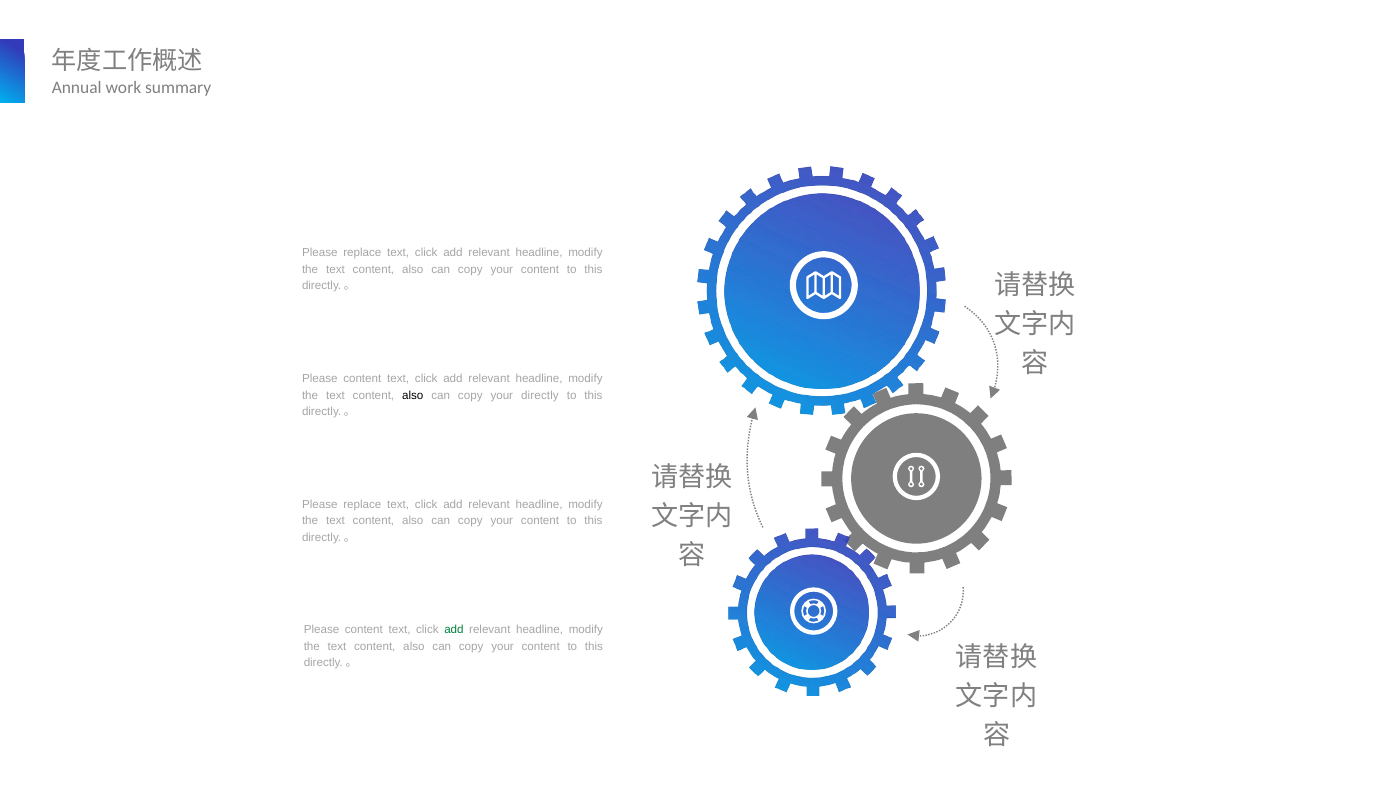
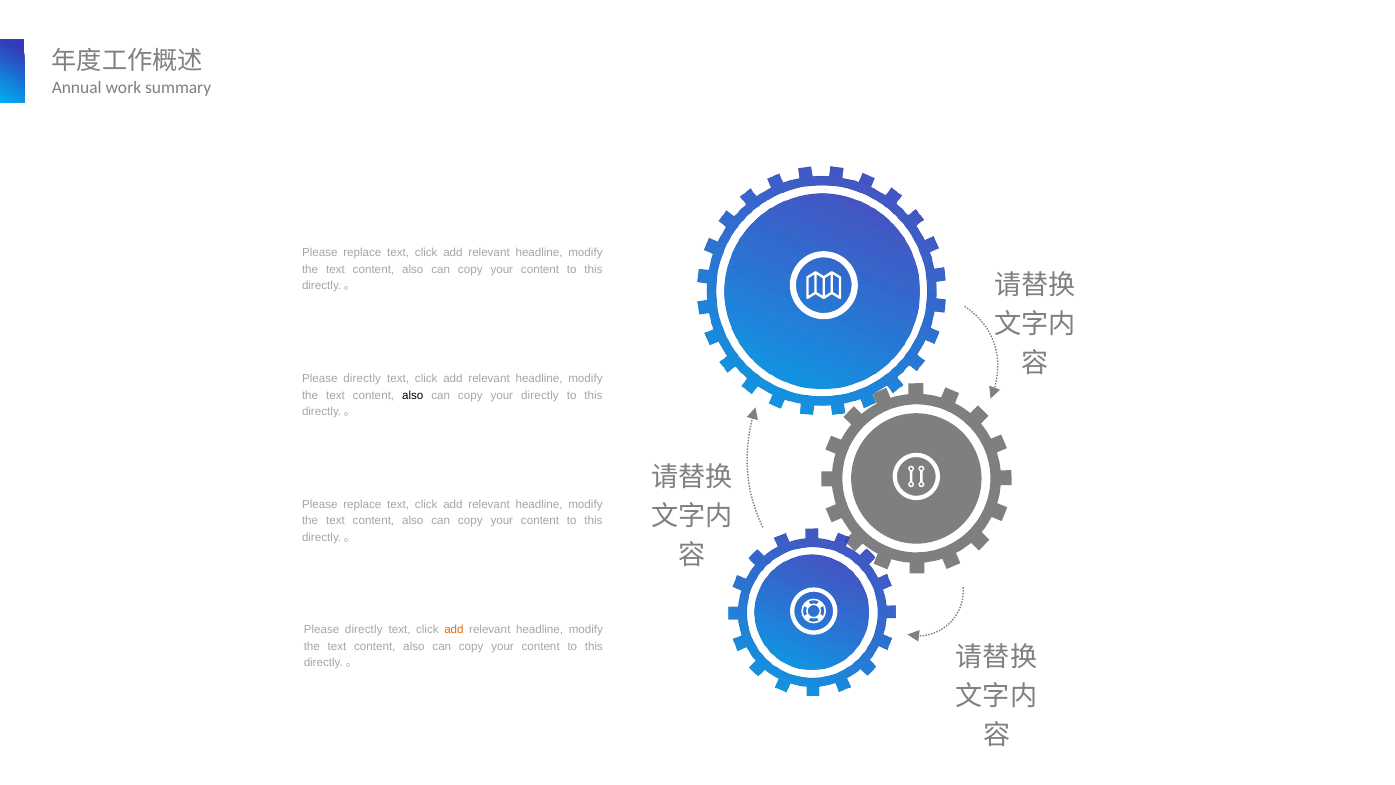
content at (362, 378): content -> directly
content at (364, 629): content -> directly
add at (454, 629) colour: green -> orange
